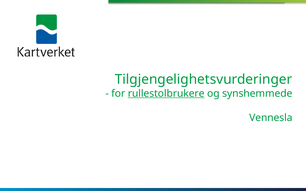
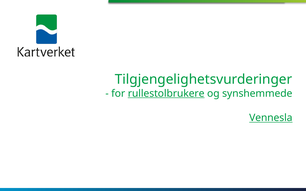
Vennesla underline: none -> present
